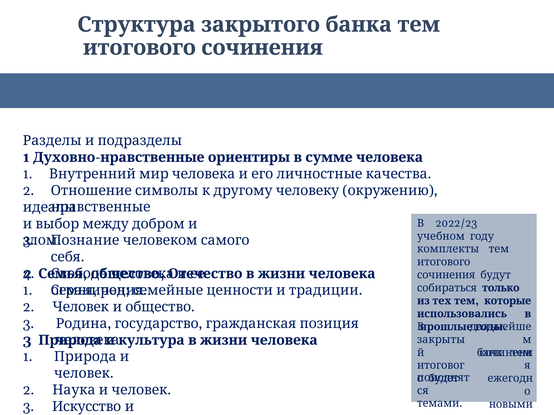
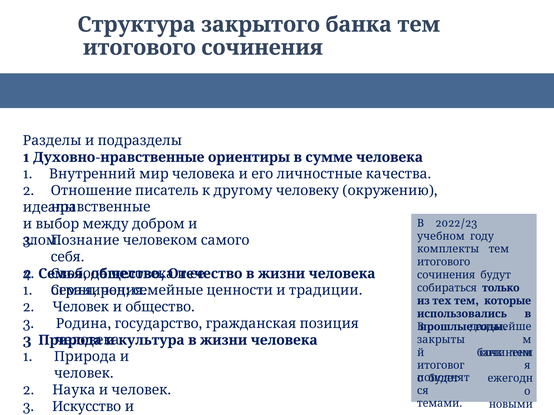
символы: символы -> писатель
